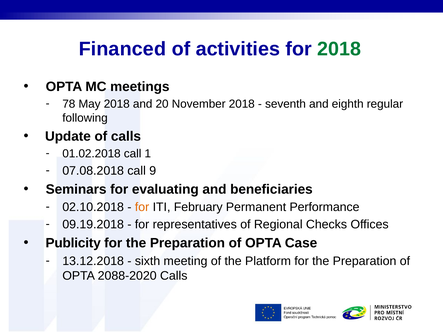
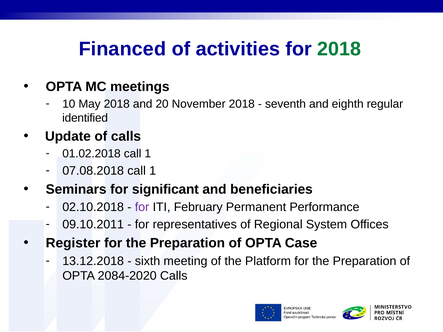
78: 78 -> 10
following: following -> identified
07.08.2018 call 9: 9 -> 1
evaluating: evaluating -> significant
for at (142, 207) colour: orange -> purple
09.19.2018: 09.19.2018 -> 09.10.2011
Checks: Checks -> System
Publicity: Publicity -> Register
2088-2020: 2088-2020 -> 2084-2020
